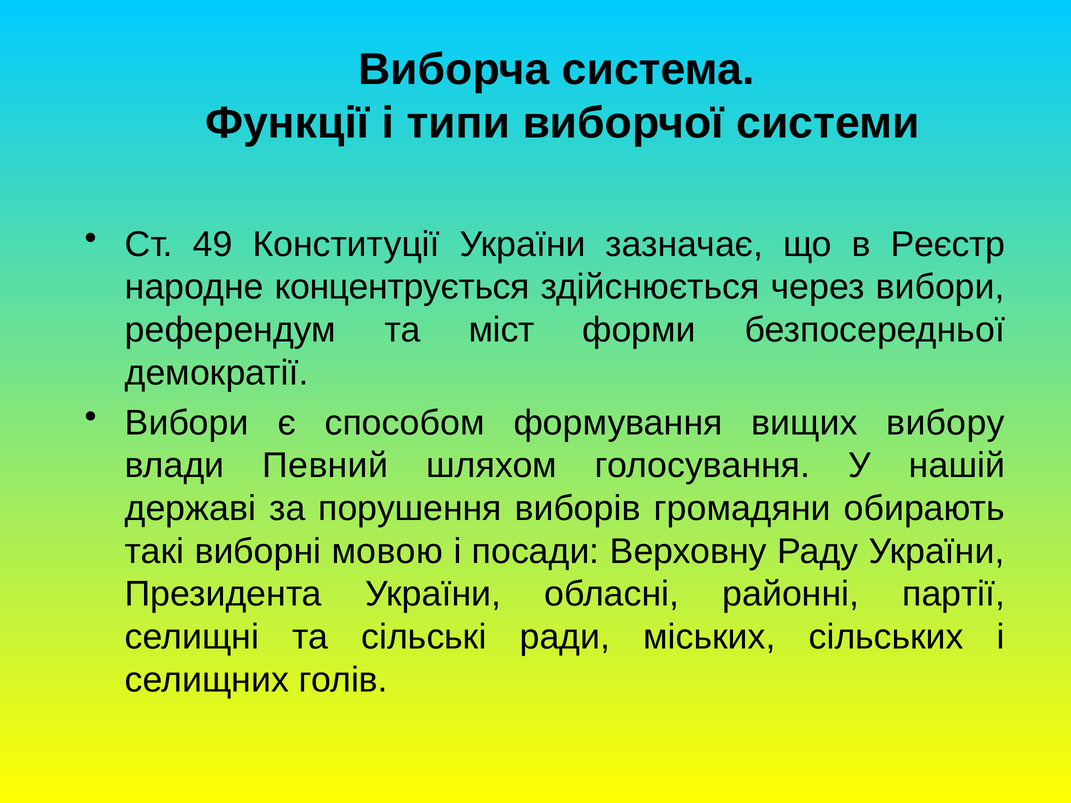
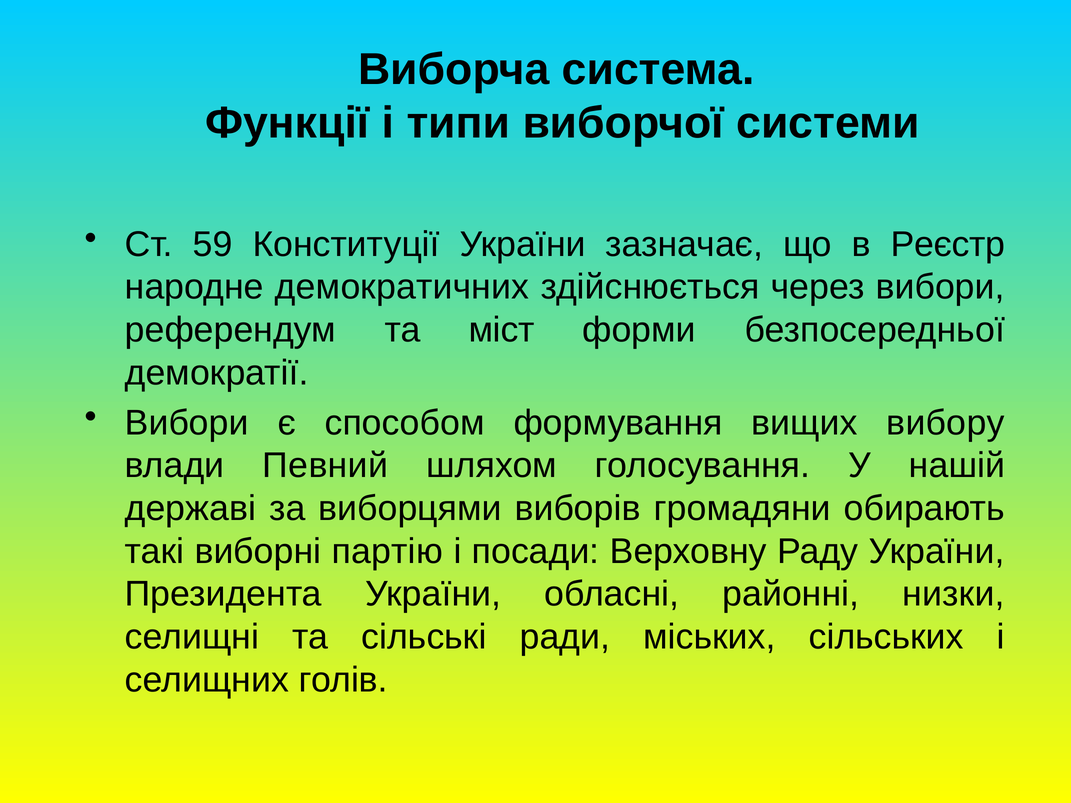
49: 49 -> 59
концентрується: концентрується -> демократичних
порушення: порушення -> виборцями
мовою: мовою -> партію
партії: партії -> низки
